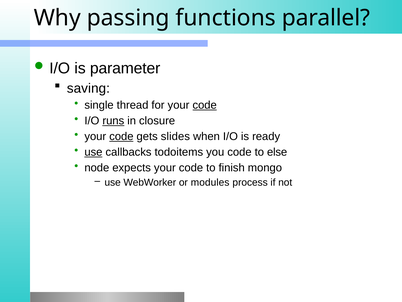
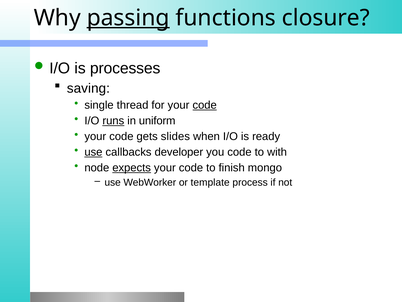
passing underline: none -> present
parallel: parallel -> closure
parameter: parameter -> processes
closure: closure -> uniform
code at (121, 136) underline: present -> none
todoitems: todoitems -> developer
else: else -> with
expects underline: none -> present
modules: modules -> template
